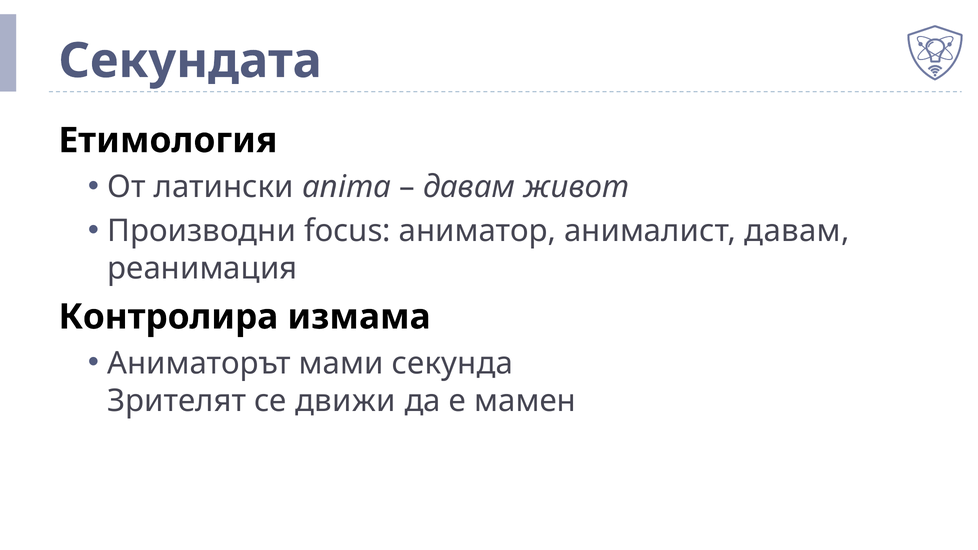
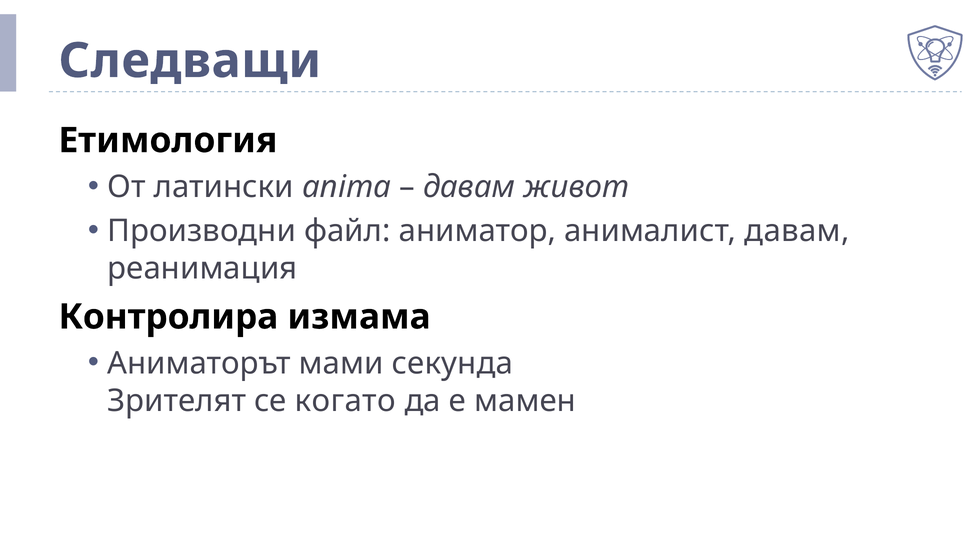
Секундата: Секундата -> Следващи
focus: focus -> файл
движи: движи -> когато
